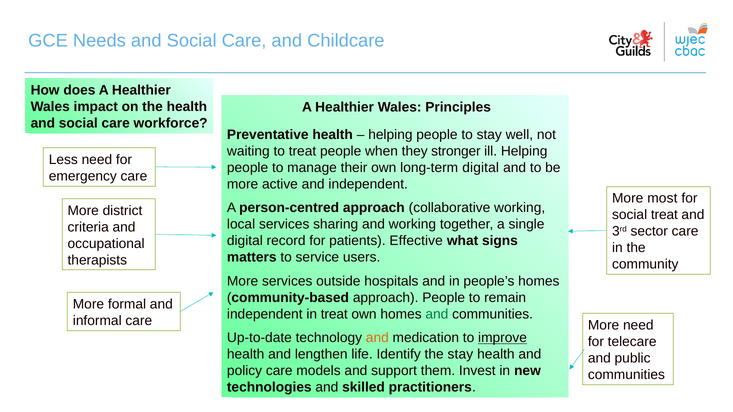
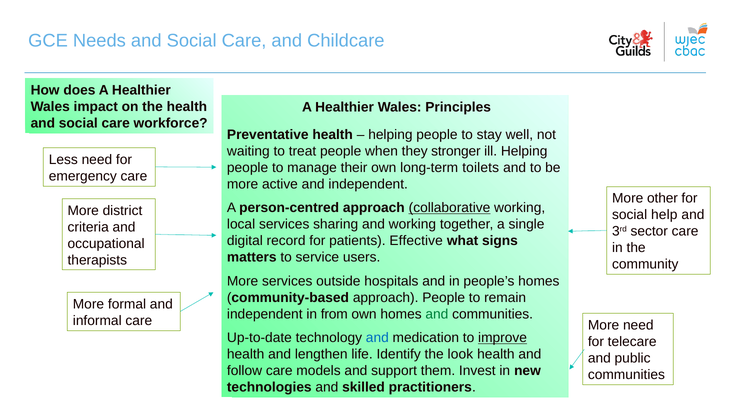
long-term digital: digital -> toilets
most: most -> other
collaborative underline: none -> present
social treat: treat -> help
in treat: treat -> from
and at (377, 338) colour: orange -> blue
the stay: stay -> look
policy: policy -> follow
